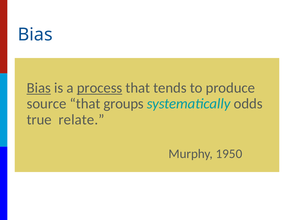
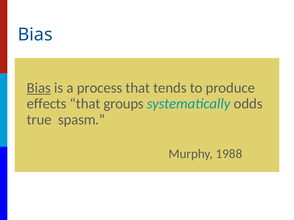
process underline: present -> none
source: source -> effects
relate: relate -> spasm
1950: 1950 -> 1988
